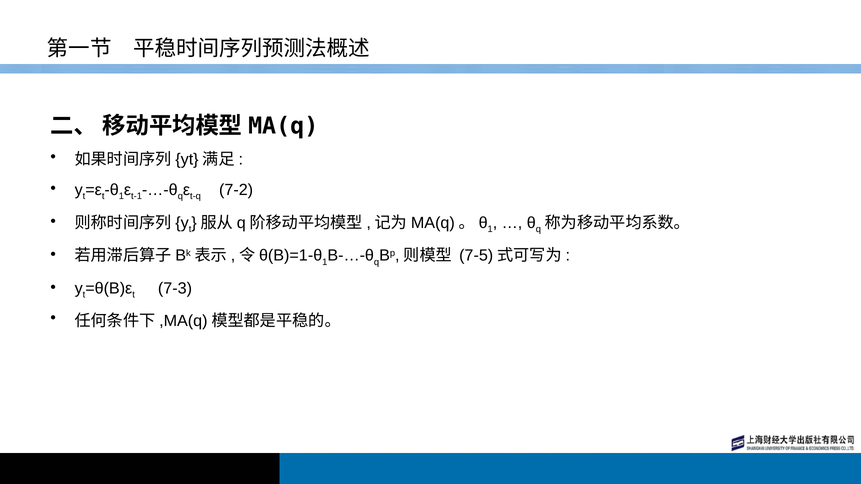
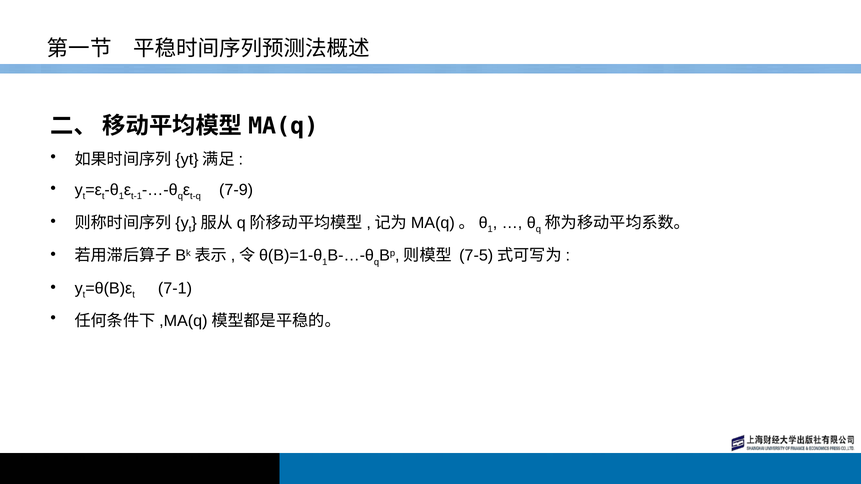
7-2: 7-2 -> 7-9
7-3: 7-3 -> 7-1
